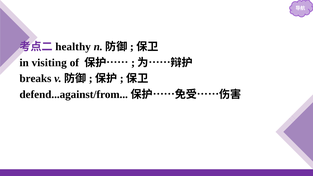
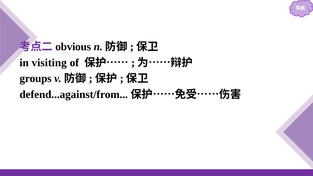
healthy: healthy -> obvious
breaks: breaks -> groups
